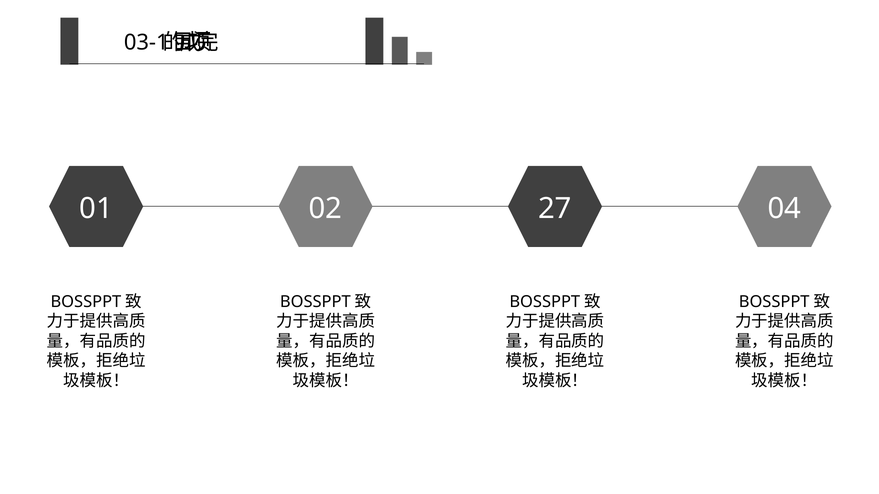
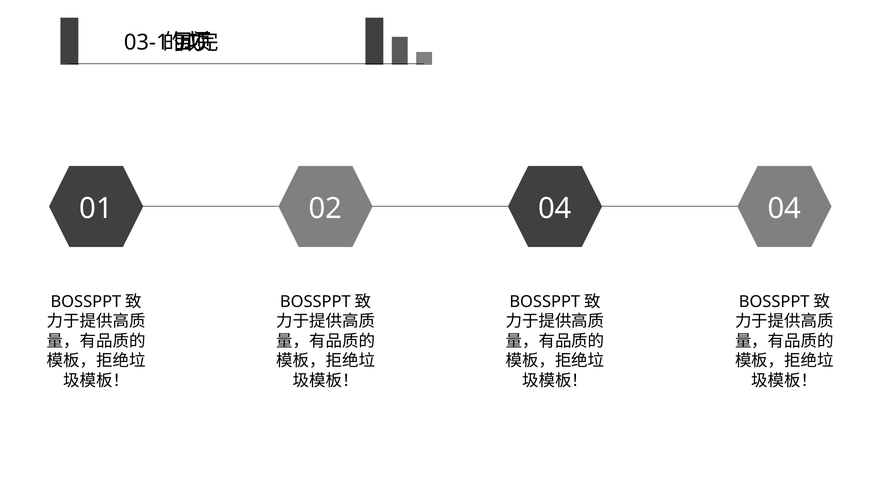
01 27: 27 -> 04
